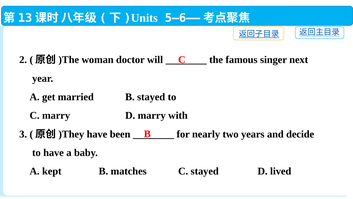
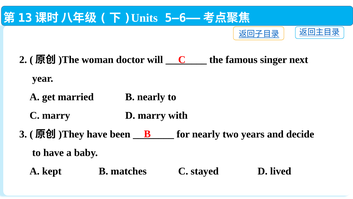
B stayed: stayed -> nearly
